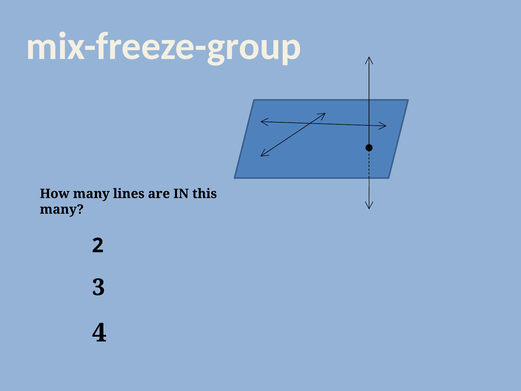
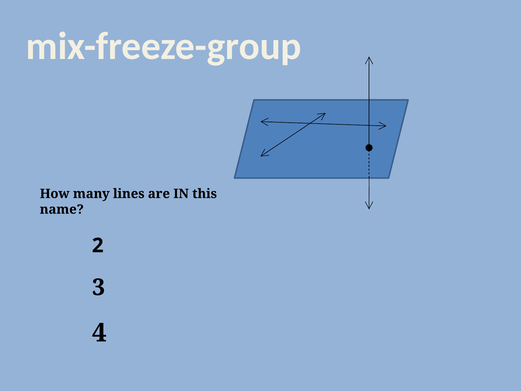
many at (62, 209): many -> name
